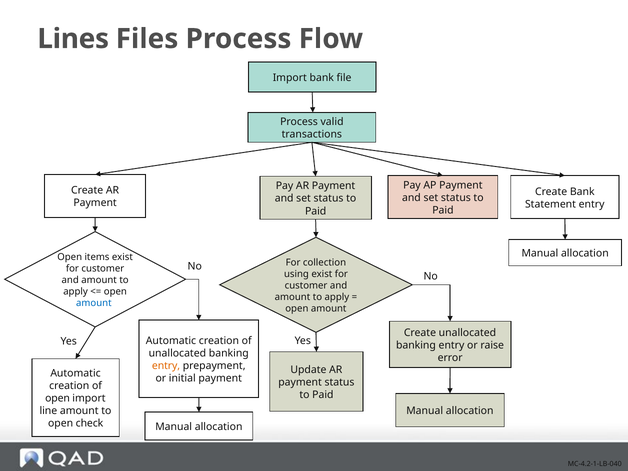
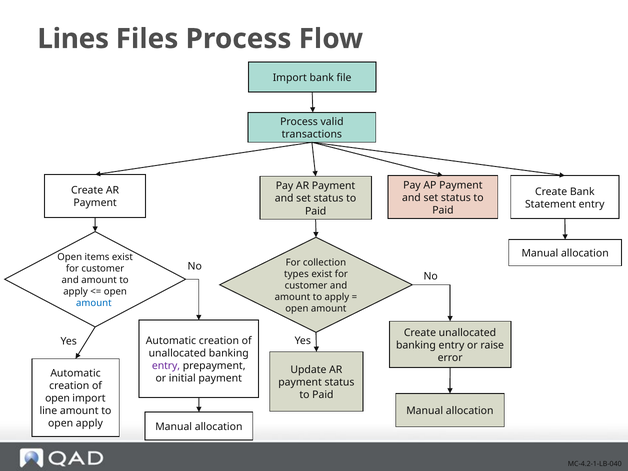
using: using -> types
entry at (166, 366) colour: orange -> purple
open check: check -> apply
